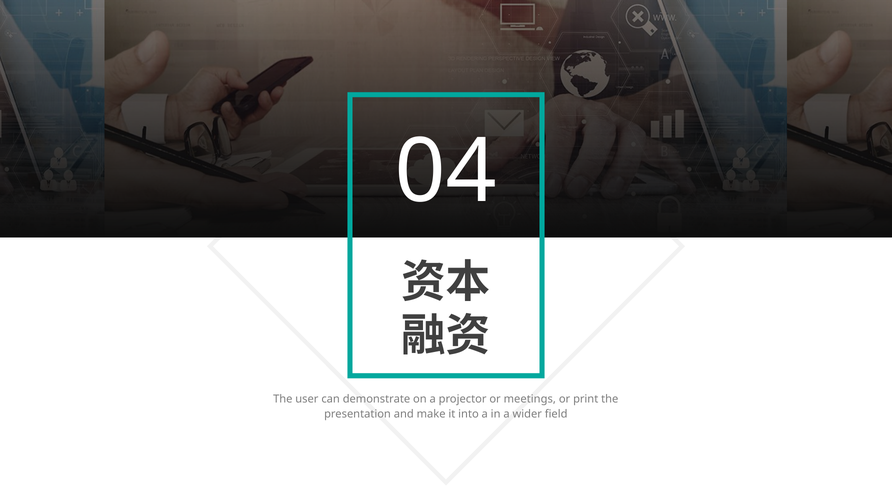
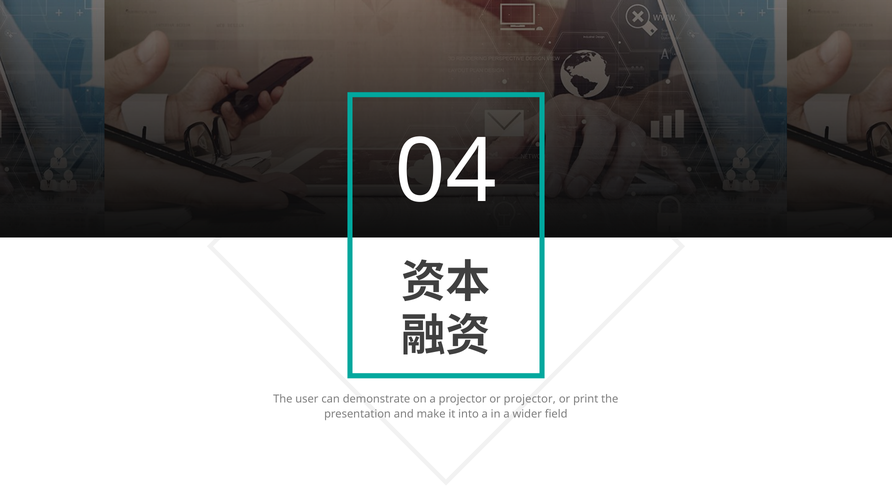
or meetings: meetings -> projector
